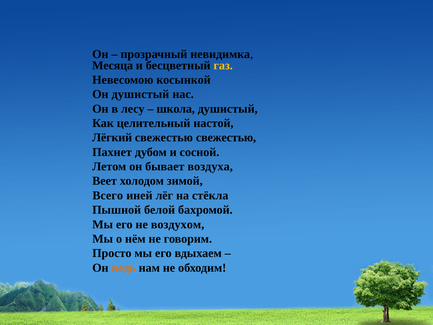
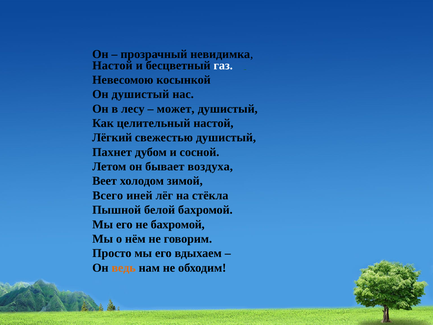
Месяца at (113, 65): Месяца -> Настой
газ colour: yellow -> white
школа: школа -> может
свежестью свежестью: свежестью -> душистый
не воздухом: воздухом -> бахромой
